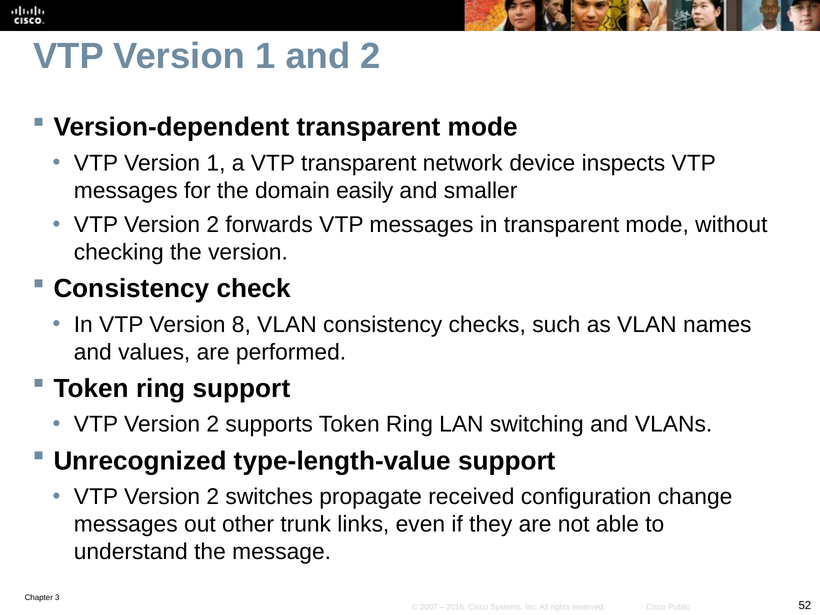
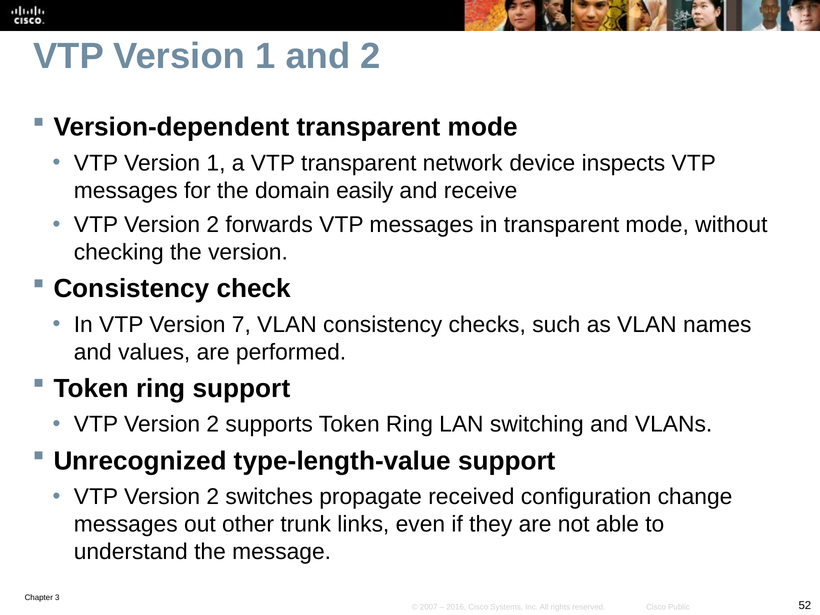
smaller: smaller -> receive
8: 8 -> 7
